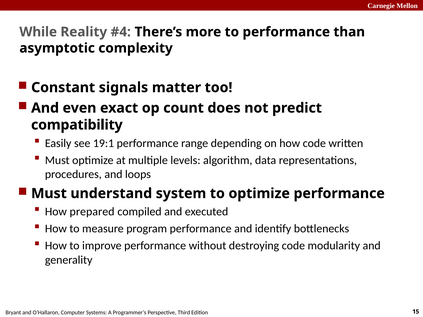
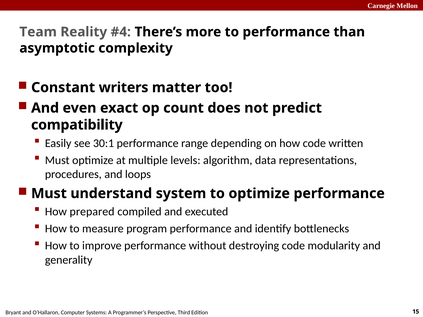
While: While -> Team
signals: signals -> writers
19:1: 19:1 -> 30:1
